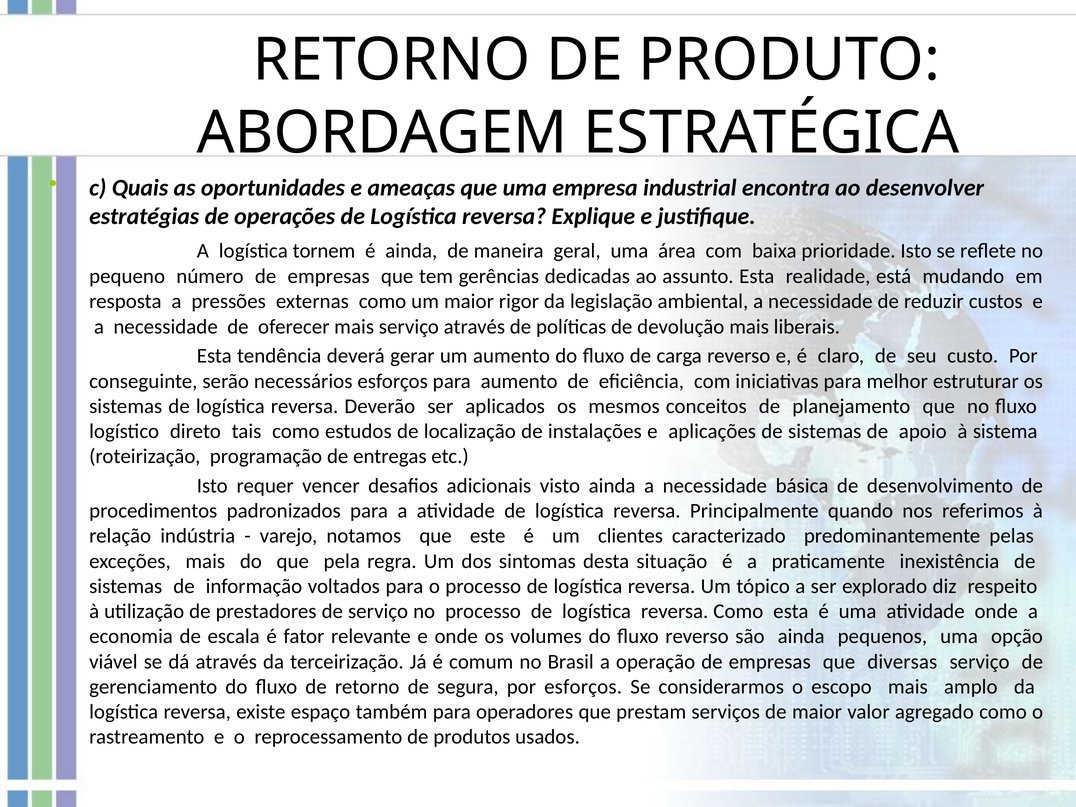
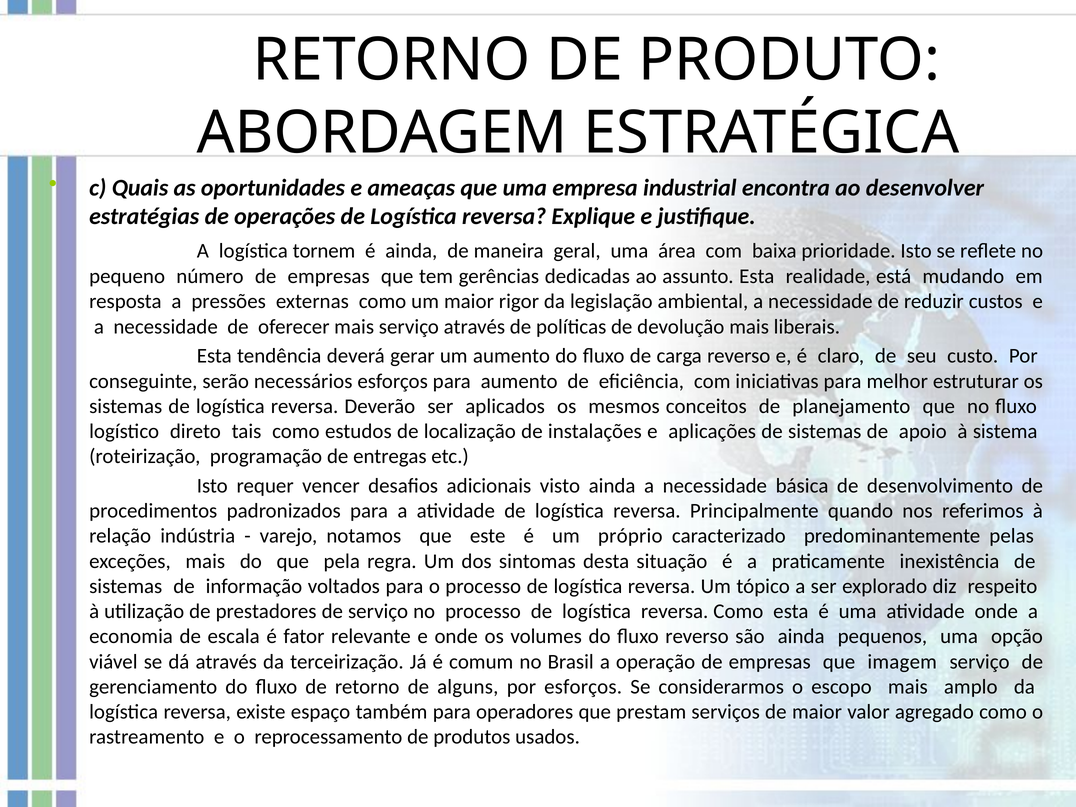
clientes: clientes -> próprio
diversas: diversas -> imagem
segura: segura -> alguns
